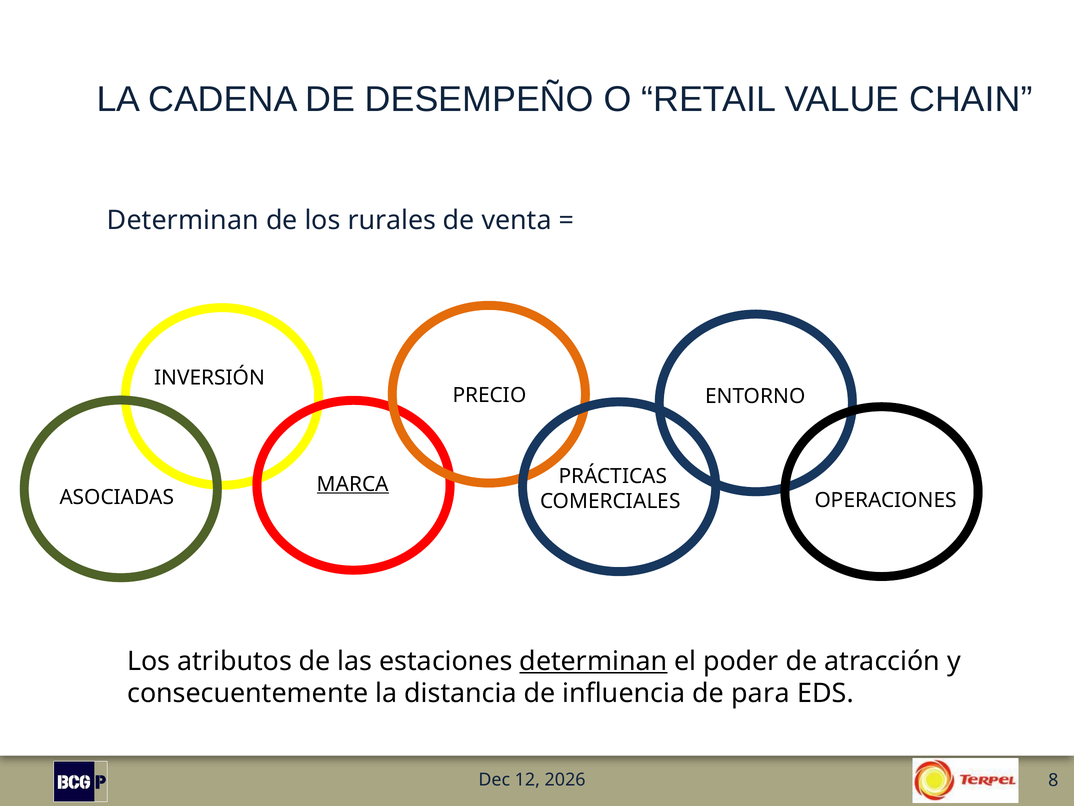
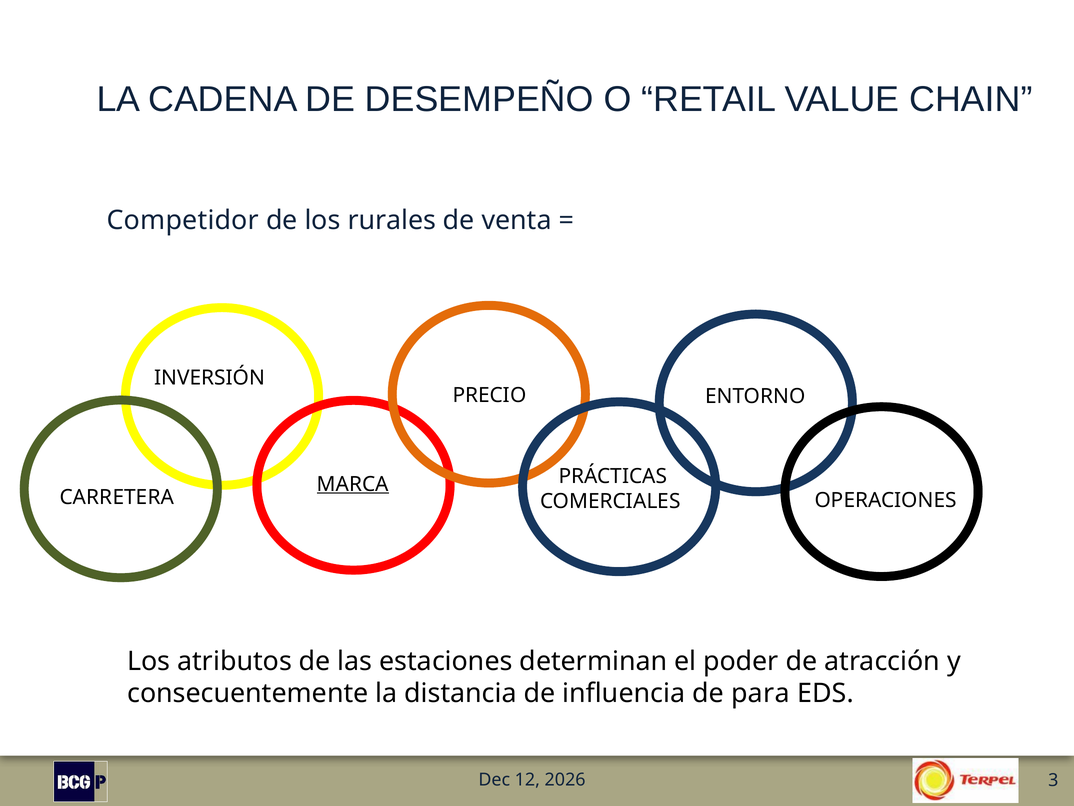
Determinan at (183, 220): Determinan -> Competidor
ASOCIADAS: ASOCIADAS -> CARRETERA
determinan at (593, 661) underline: present -> none
8: 8 -> 3
